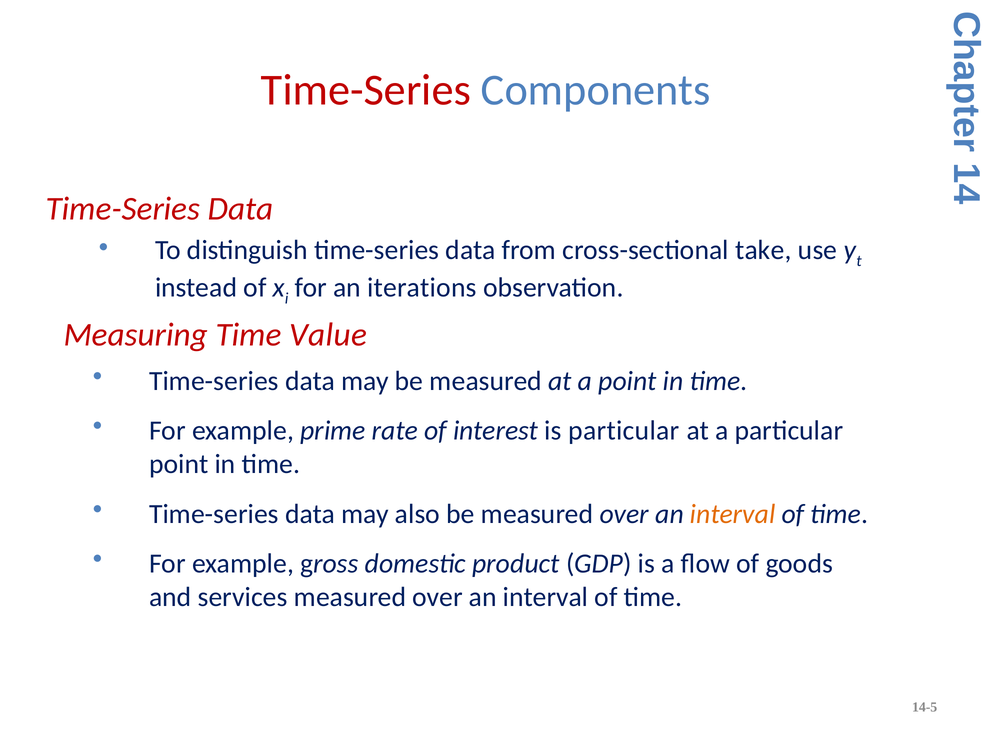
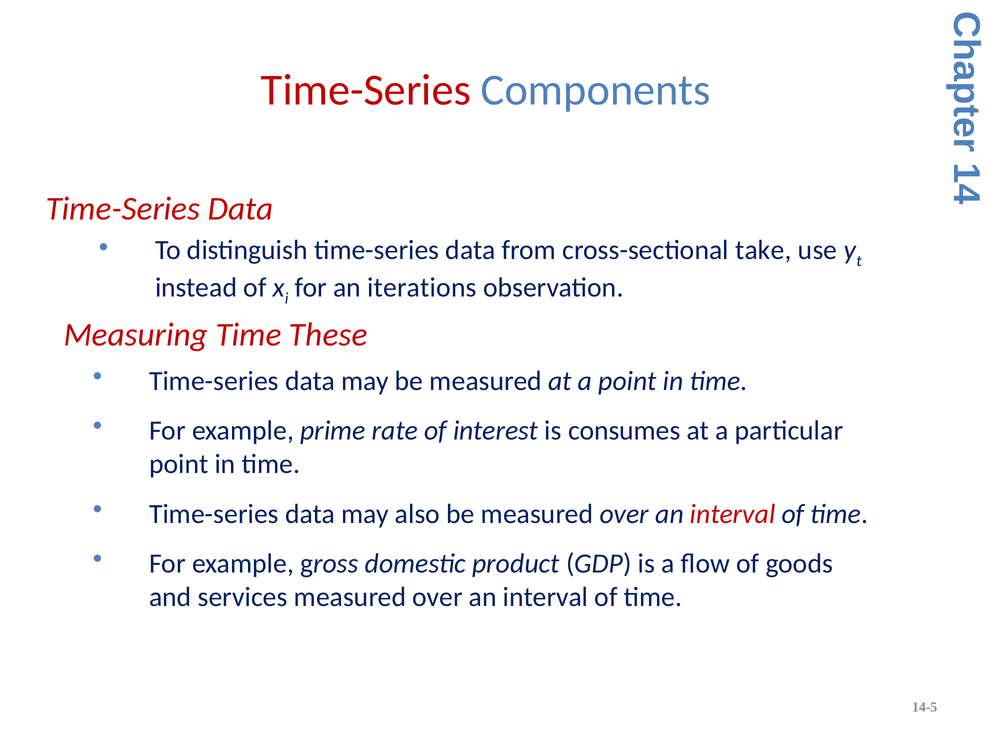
Value: Value -> These
is particular: particular -> consumes
interval at (733, 514) colour: orange -> red
